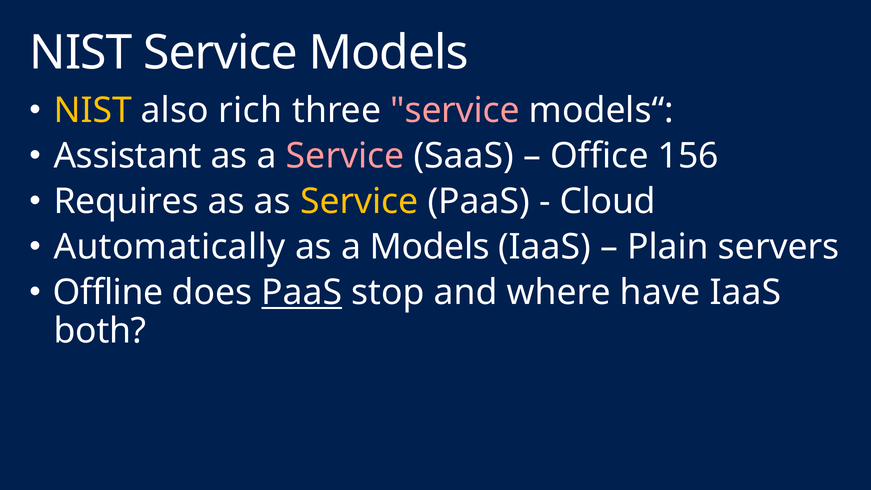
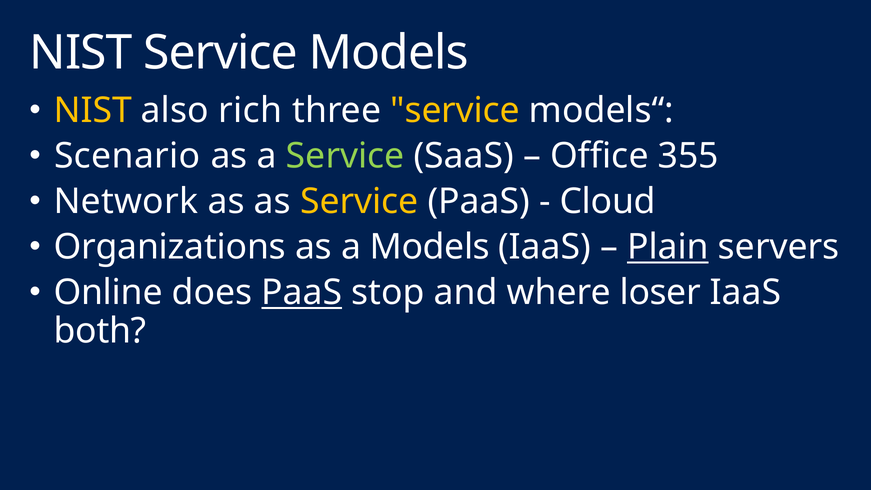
service at (455, 110) colour: pink -> yellow
Assistant: Assistant -> Scenario
Service at (345, 156) colour: pink -> light green
156: 156 -> 355
Requires: Requires -> Network
Automatically: Automatically -> Organizations
Plain underline: none -> present
Offline: Offline -> Online
have: have -> loser
